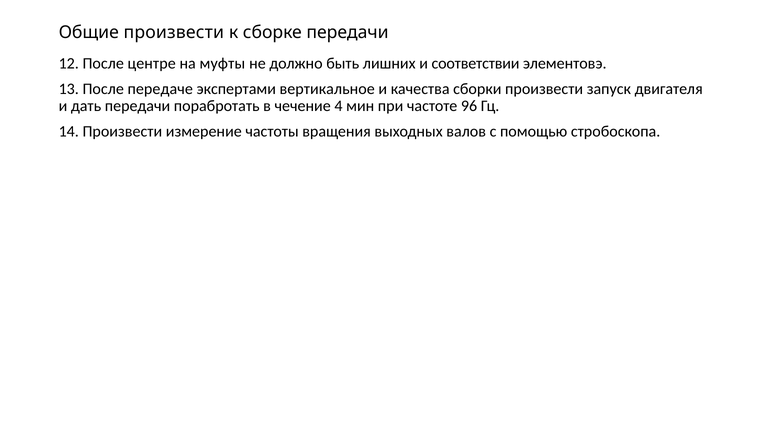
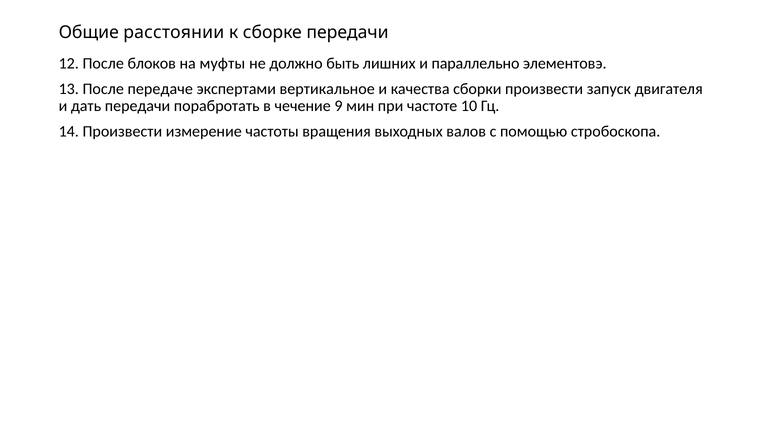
Общие произвести: произвести -> расстоянии
центре: центре -> блоков
соответствии: соответствии -> параллельно
4: 4 -> 9
96: 96 -> 10
